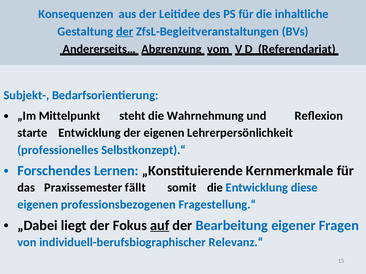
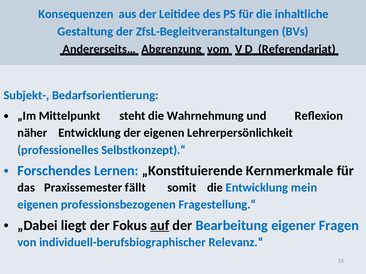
der at (125, 31) underline: present -> none
starte: starte -> näher
diese: diese -> mein
